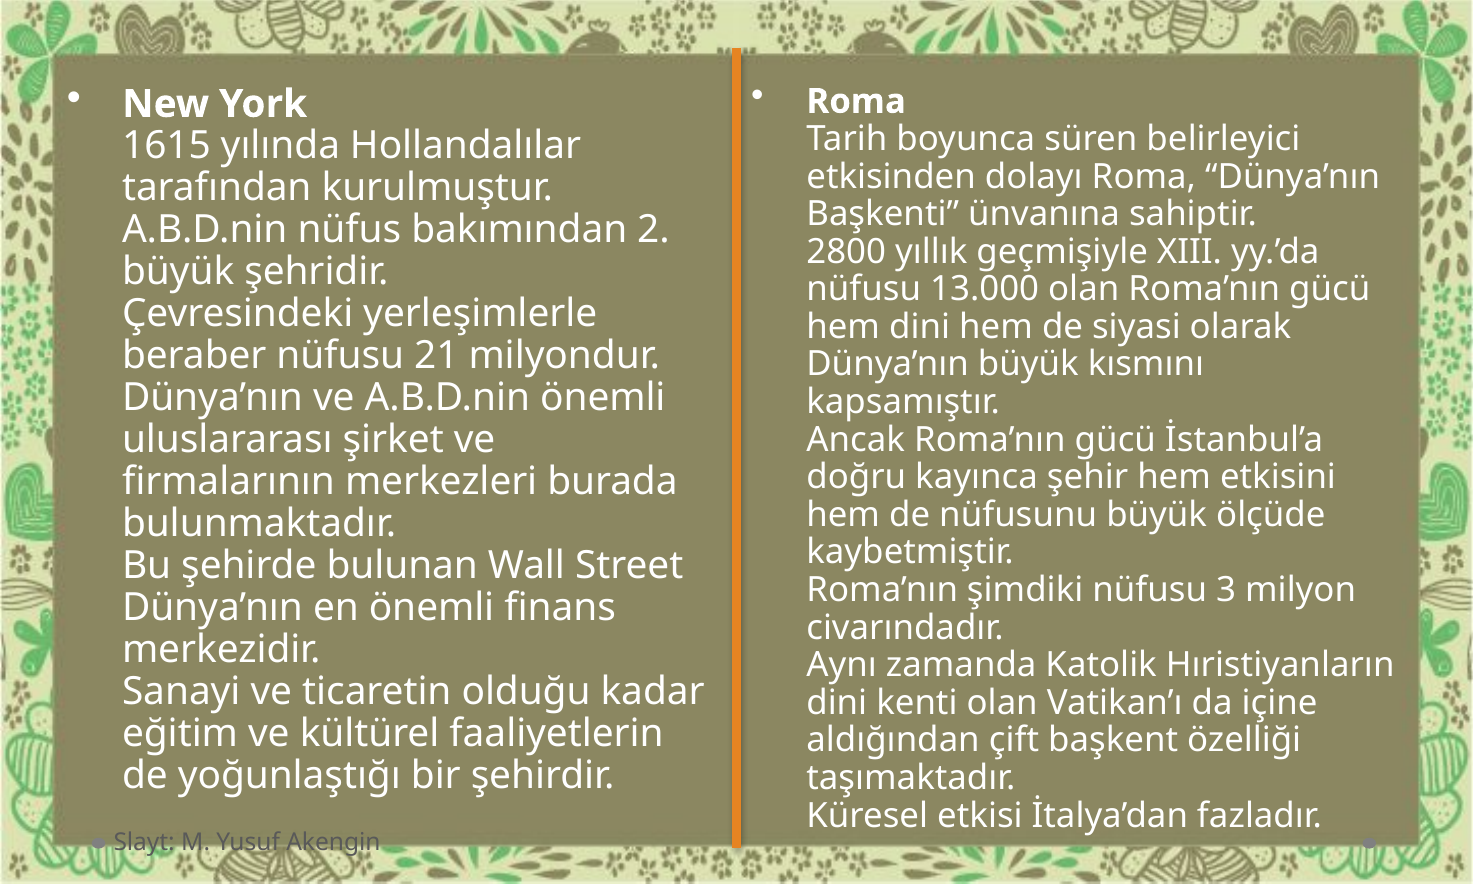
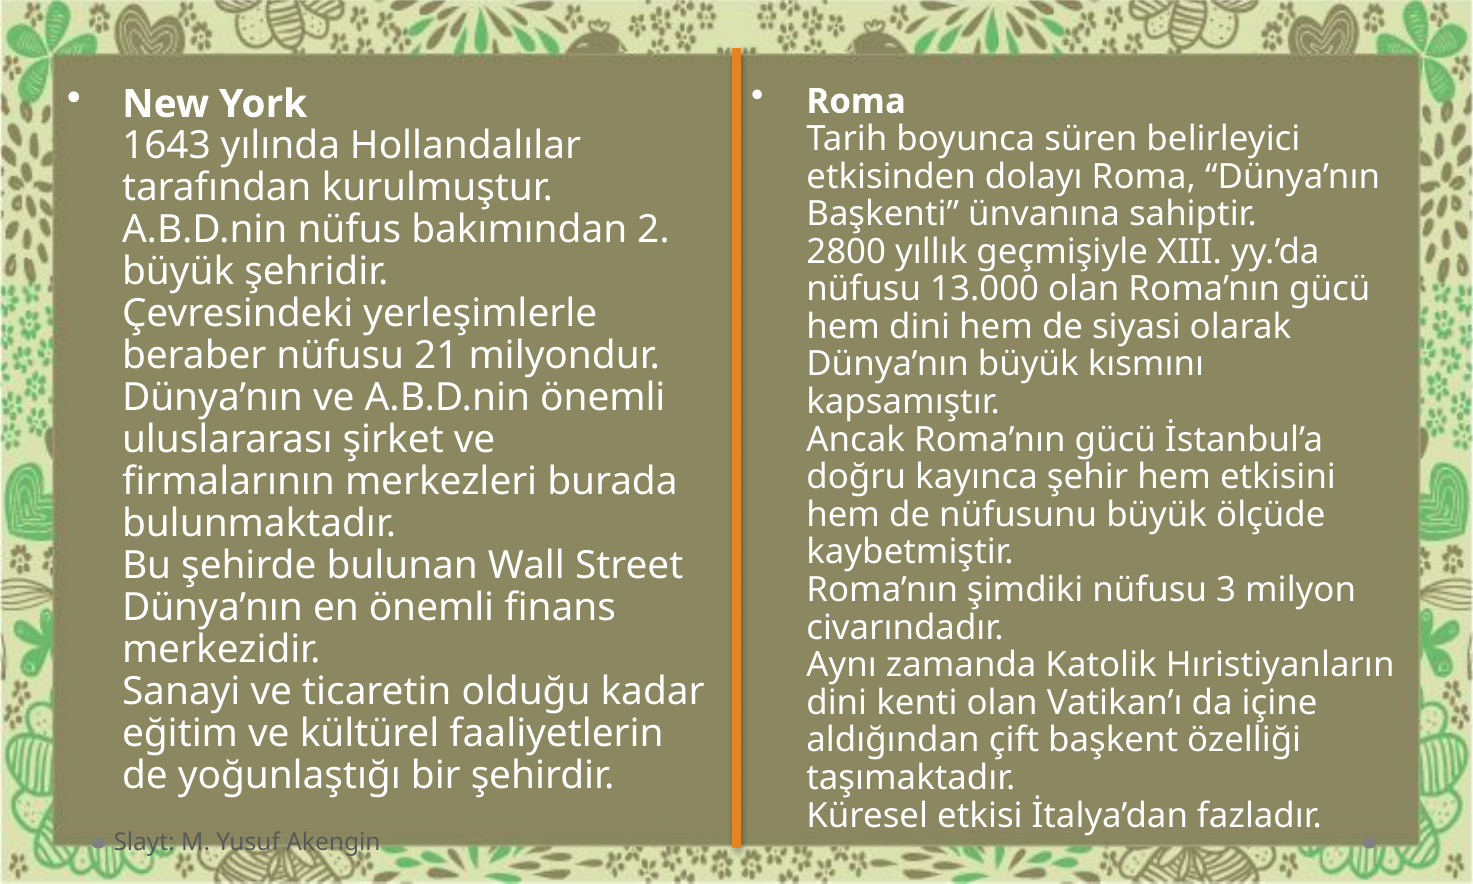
1615: 1615 -> 1643
